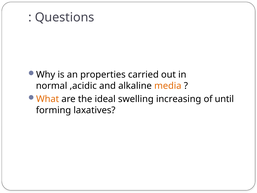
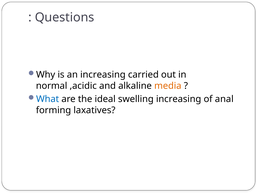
an properties: properties -> increasing
What colour: orange -> blue
until: until -> anal
